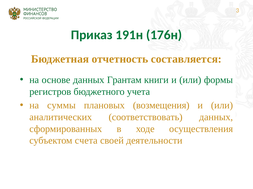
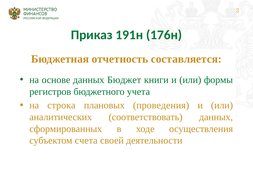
Грантам: Грантам -> Бюджет
суммы: суммы -> строка
возмещения: возмещения -> проведения
